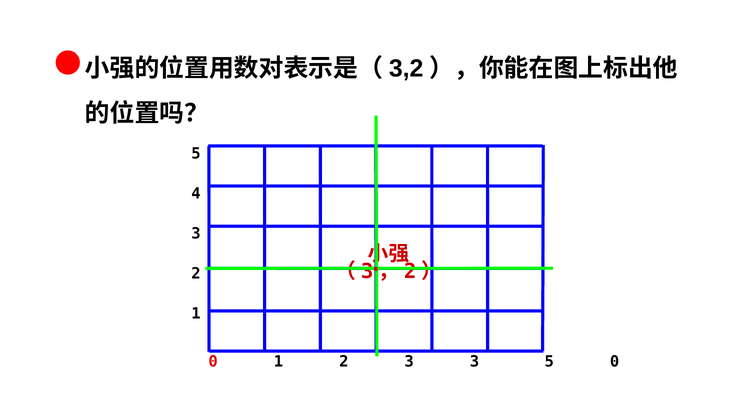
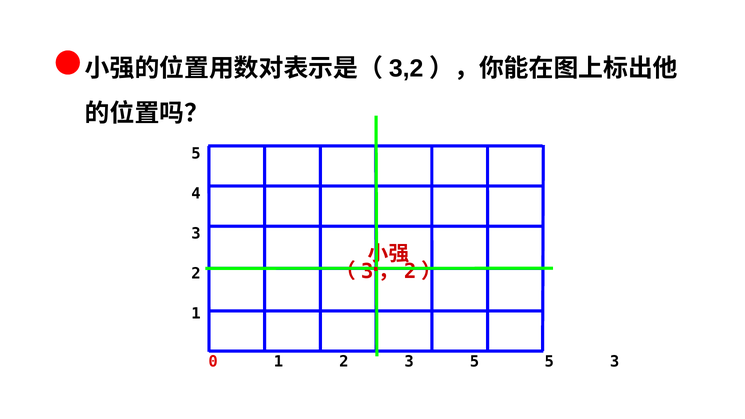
3 3: 3 -> 5
5 0: 0 -> 3
